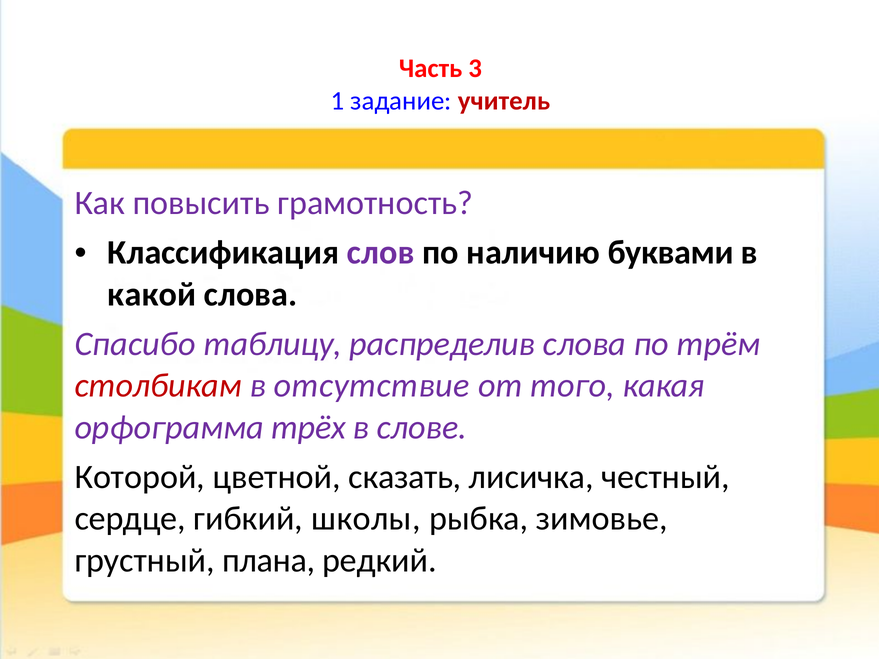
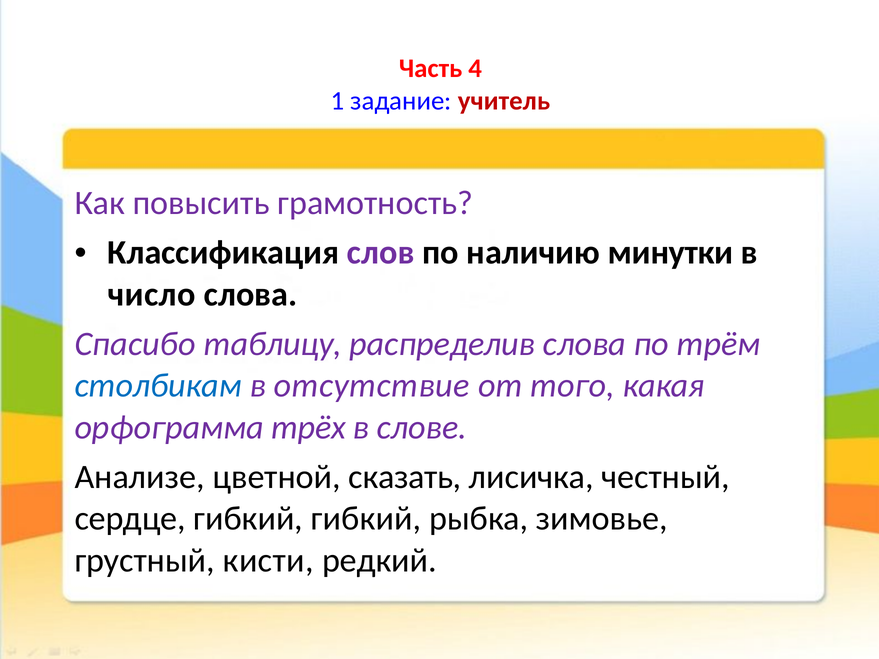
3: 3 -> 4
буквами: буквами -> минутки
какой: какой -> число
столбикам colour: red -> blue
Которой: Которой -> Анализе
гибкий школы: школы -> гибкий
плана: плана -> кисти
